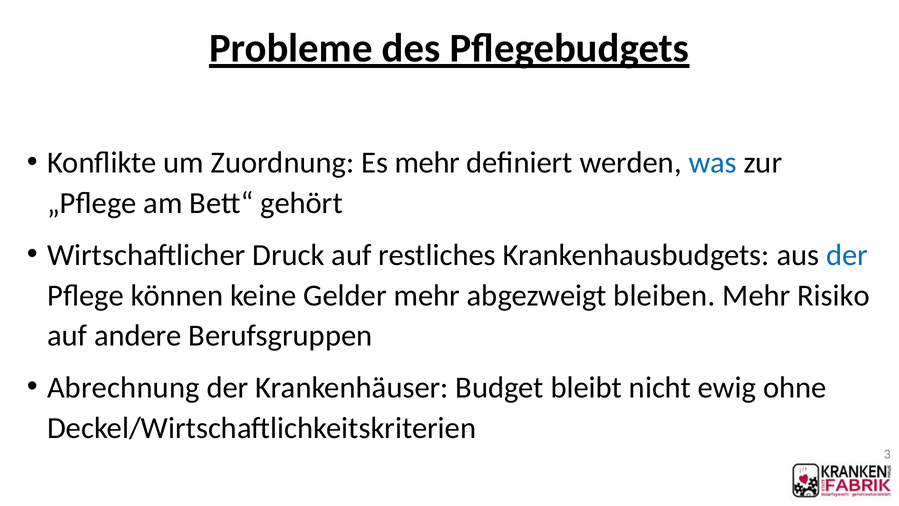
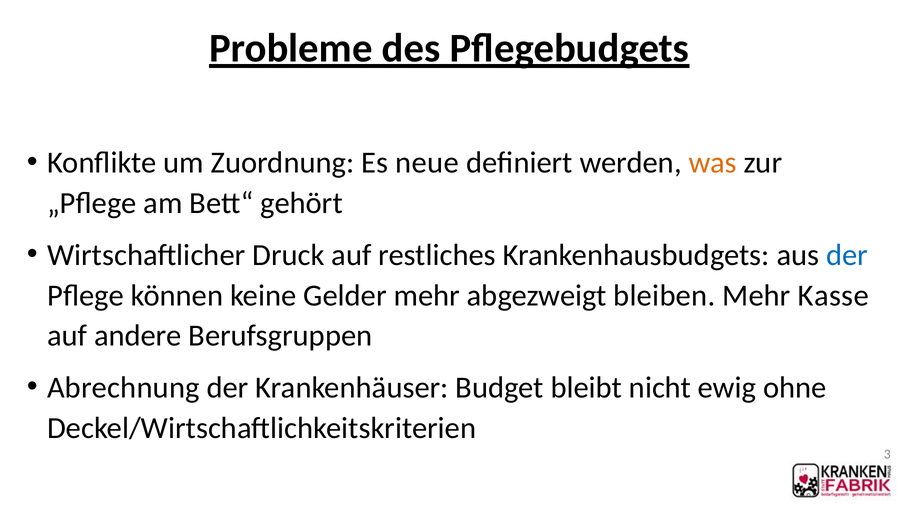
Es mehr: mehr -> neue
was colour: blue -> orange
Risiko: Risiko -> Kasse
